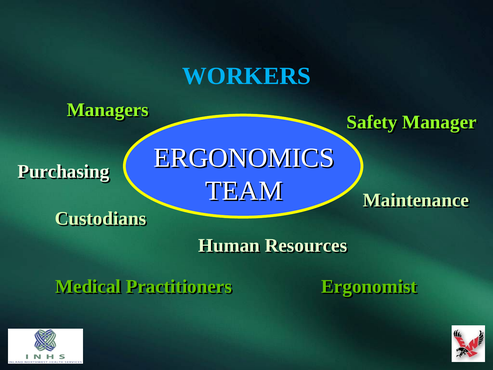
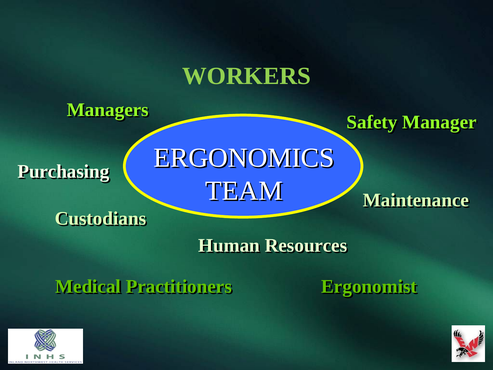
WORKERS colour: light blue -> light green
